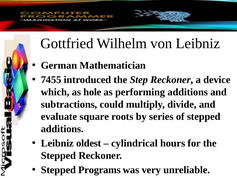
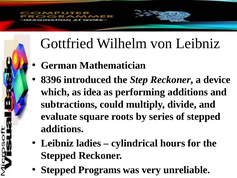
7455: 7455 -> 8396
hole: hole -> idea
oldest: oldest -> ladies
